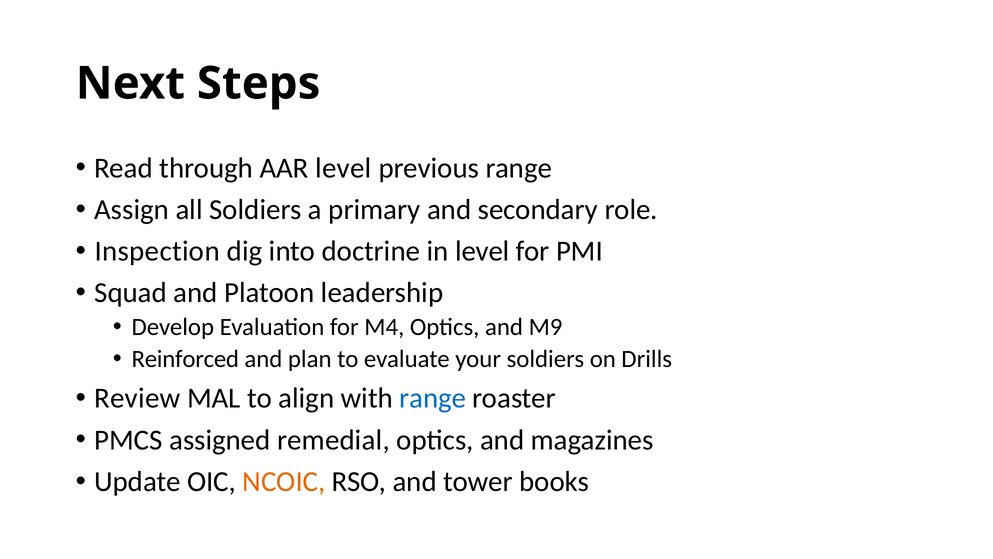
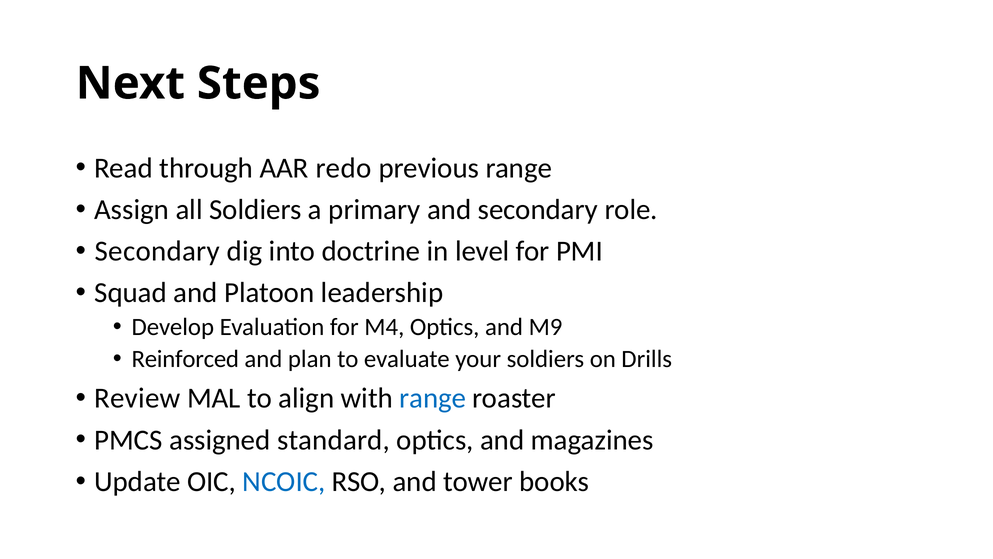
AAR level: level -> redo
Inspection at (157, 251): Inspection -> Secondary
remedial: remedial -> standard
NCOIC colour: orange -> blue
